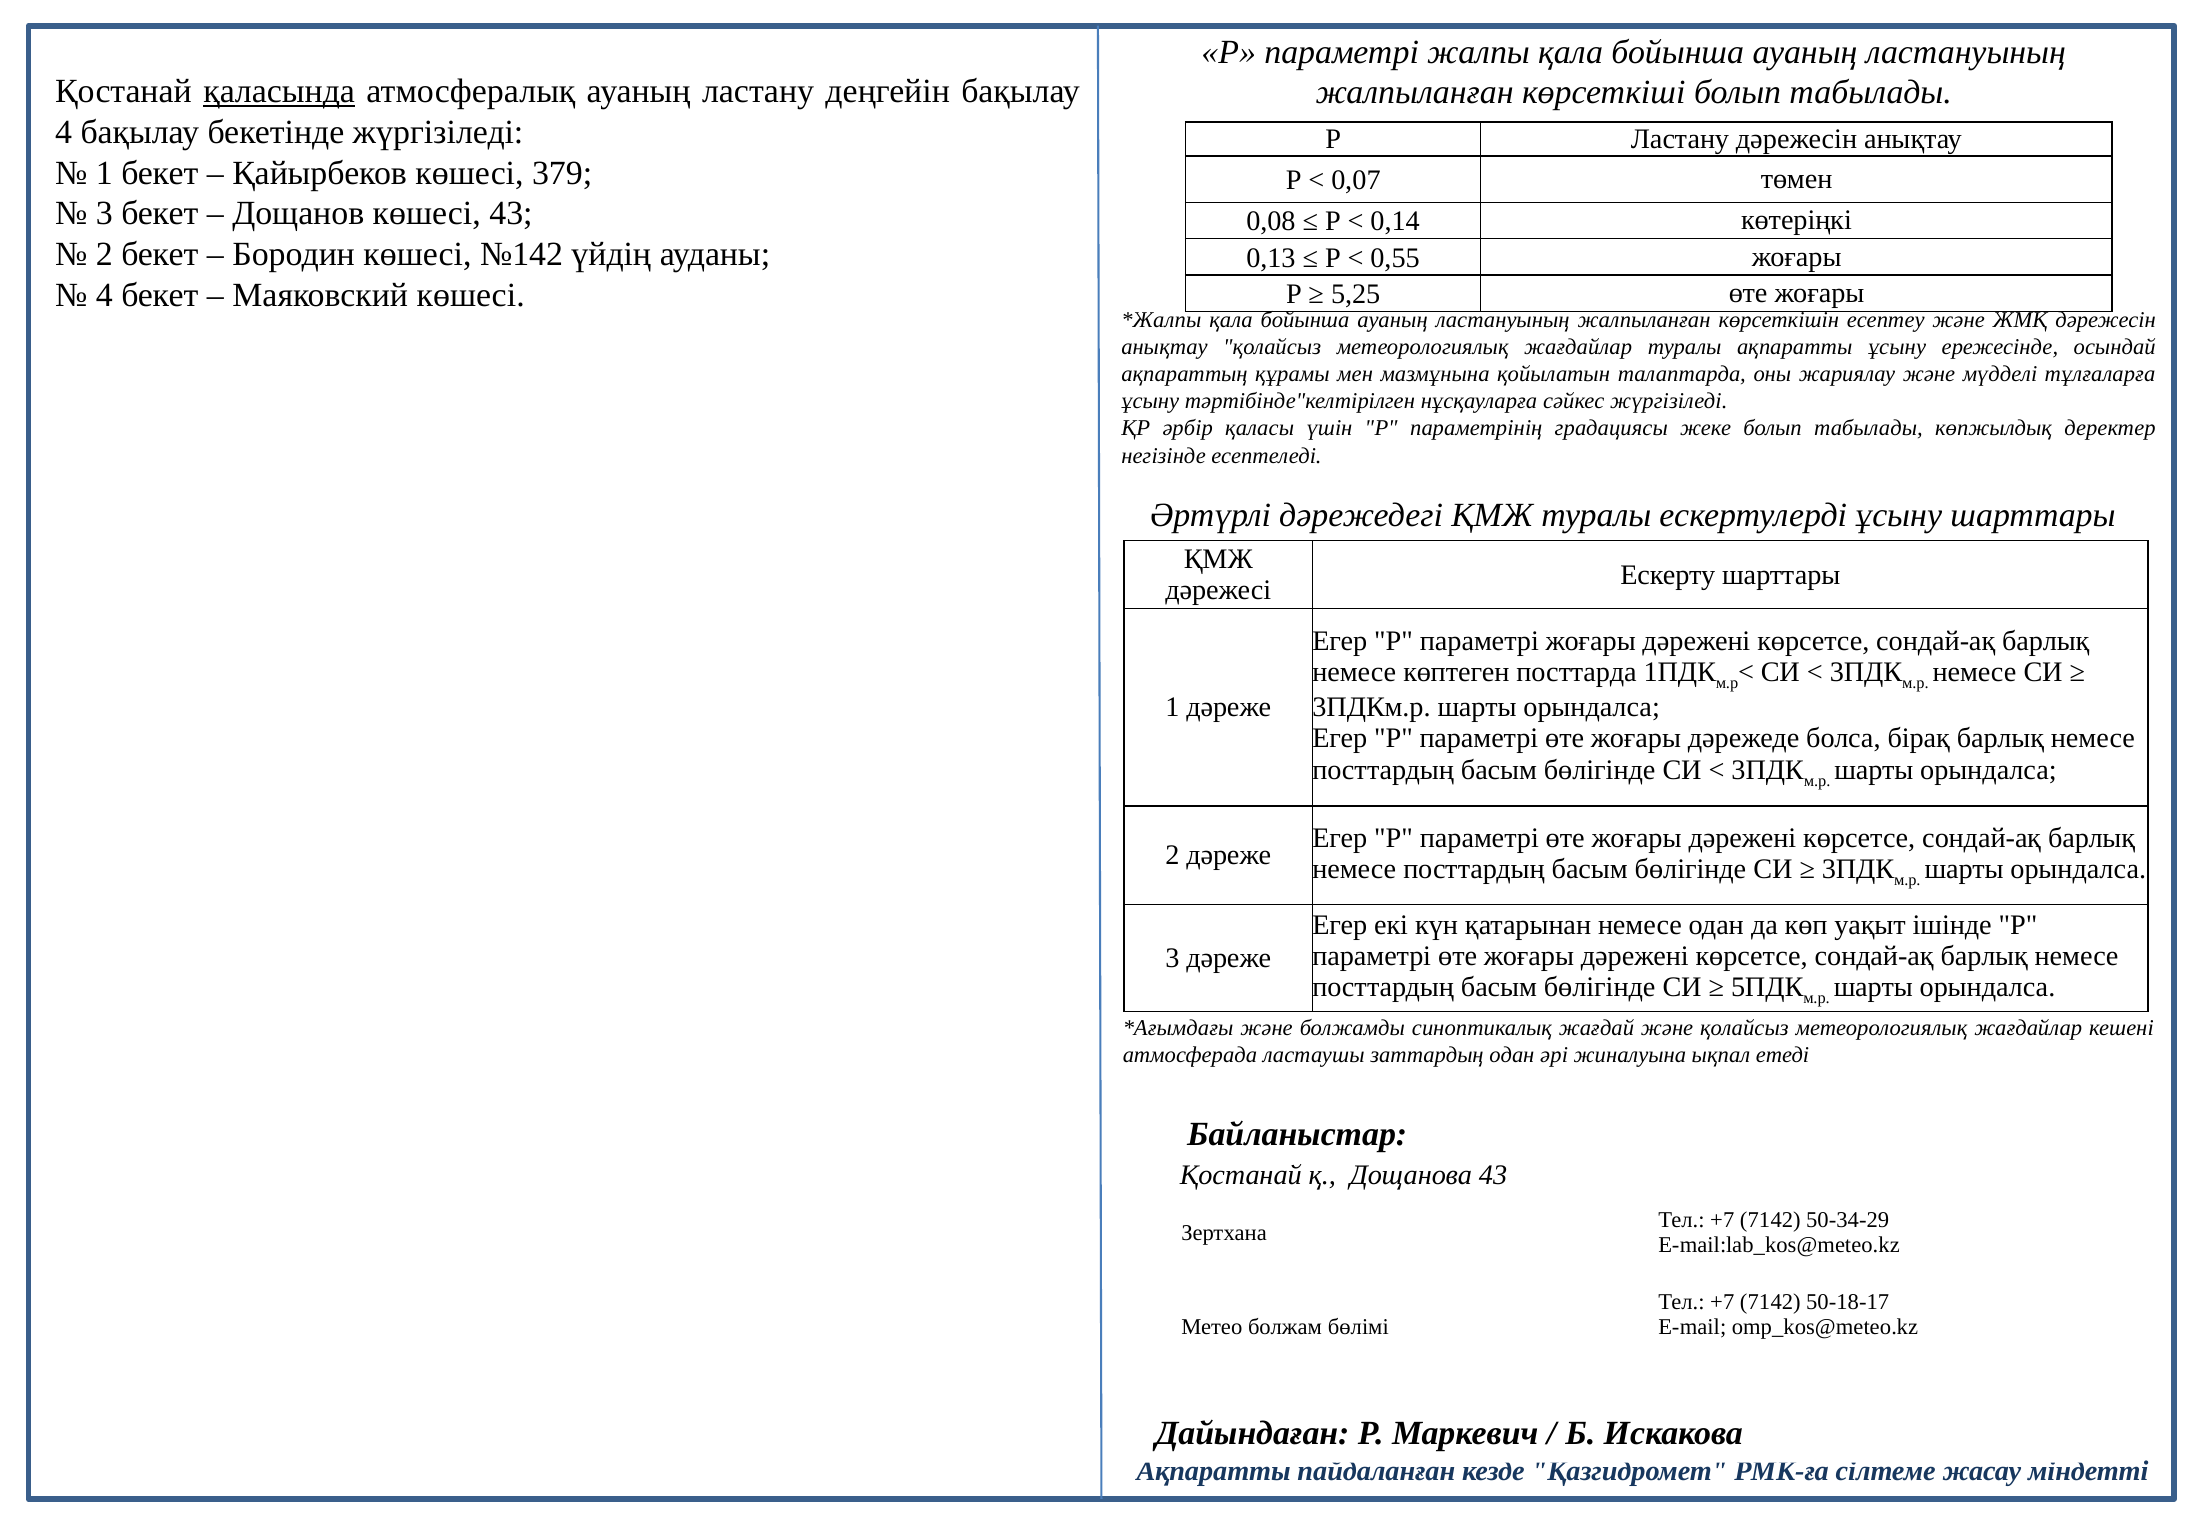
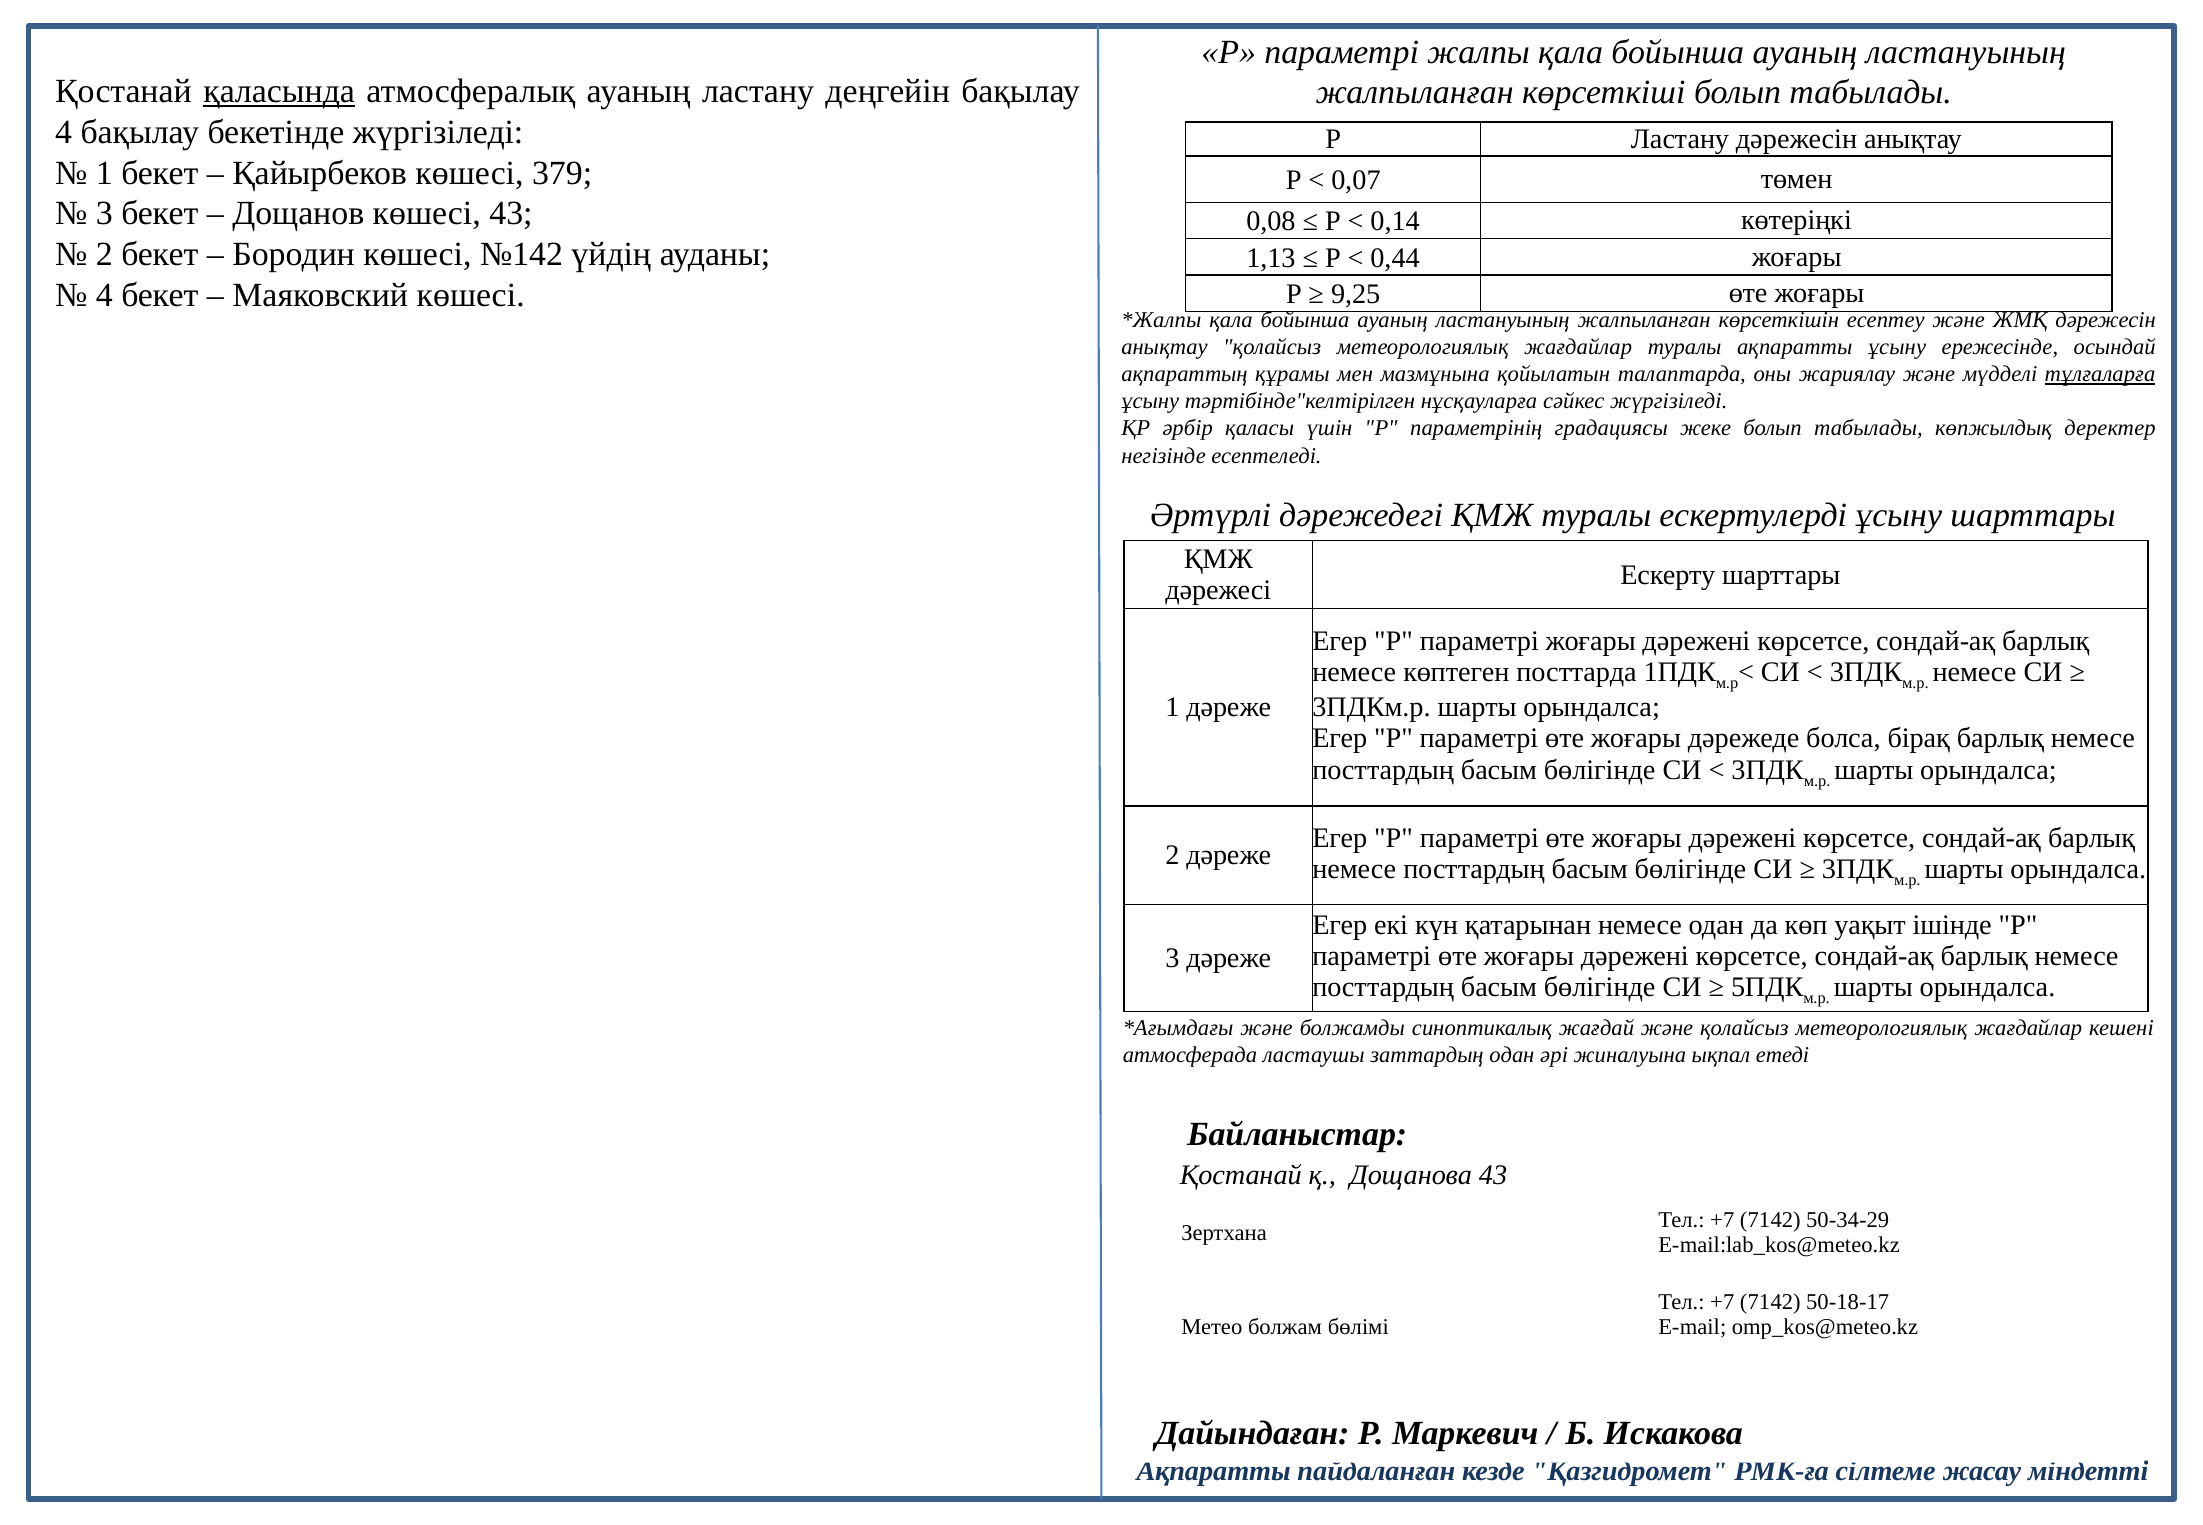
0,13: 0,13 -> 1,13
0,55: 0,55 -> 0,44
5,25: 5,25 -> 9,25
тұлғаларға underline: none -> present
